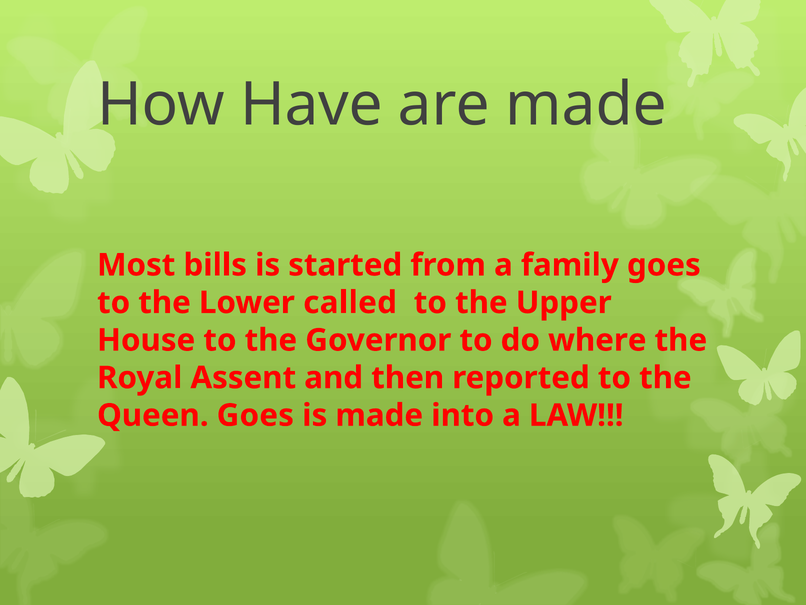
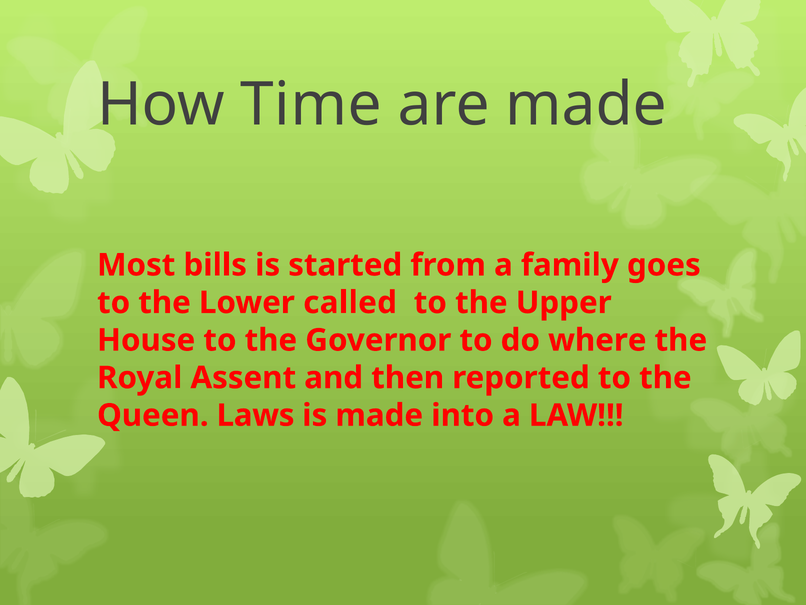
Have: Have -> Time
Queen Goes: Goes -> Laws
